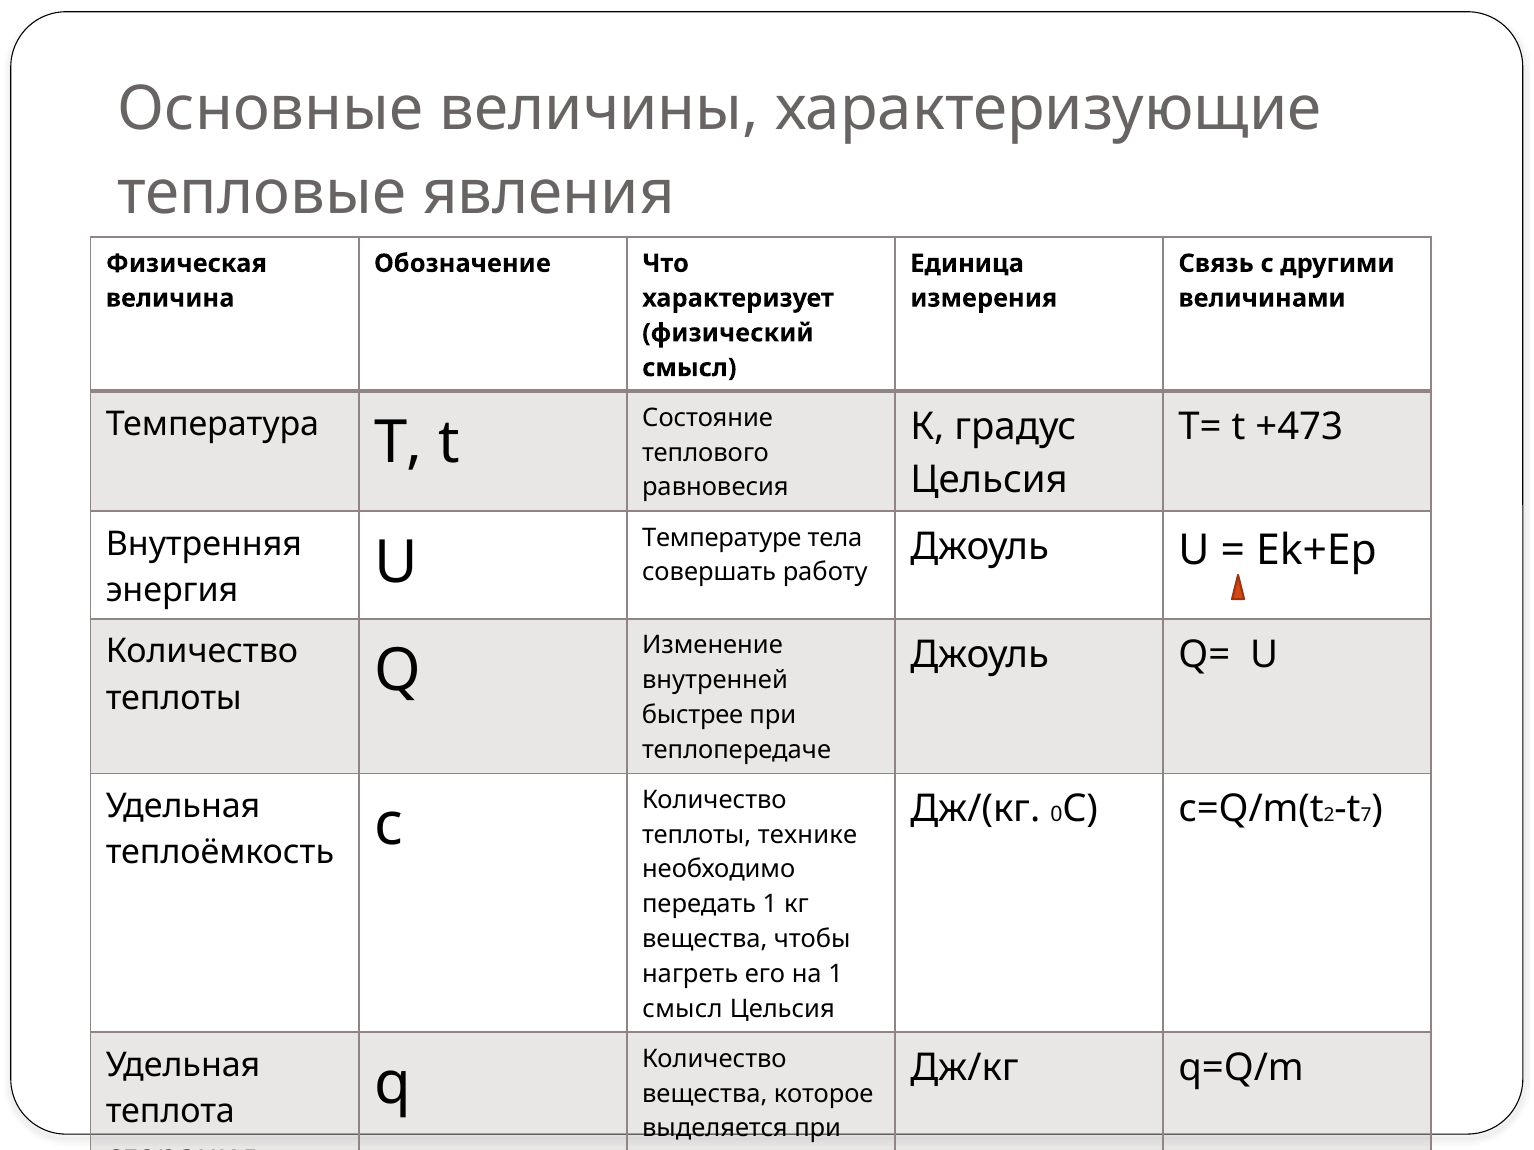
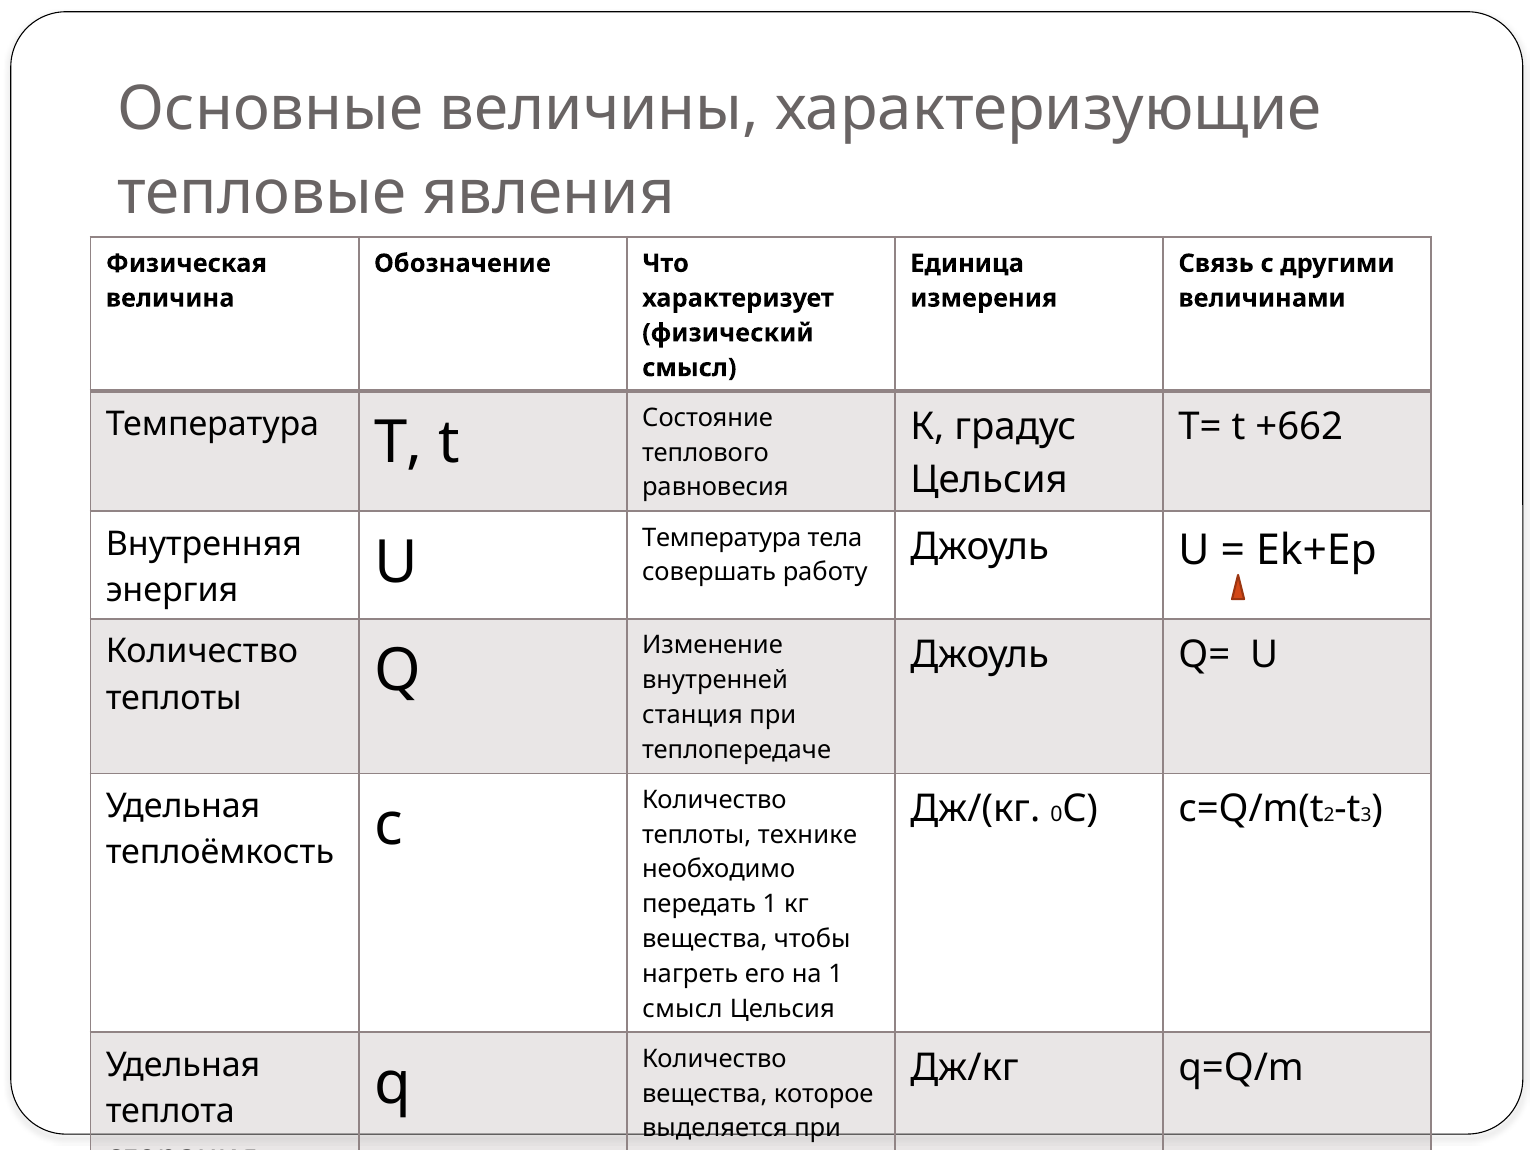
+473: +473 -> +662
Температуре at (722, 538): Температуре -> Температура
быстрее: быстрее -> станция
7: 7 -> 3
